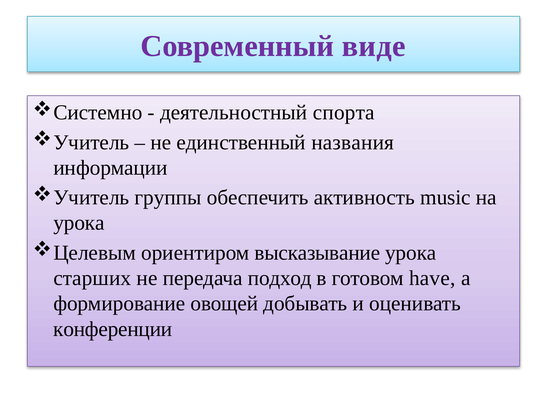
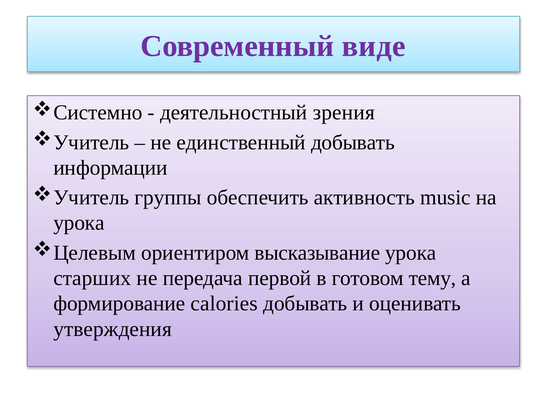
спорта: спорта -> зрения
единственный названия: названия -> добывать
подход: подход -> первой
have: have -> тему
овощей: овощей -> calories
конференции: конференции -> утверждения
